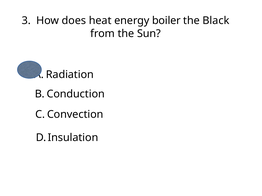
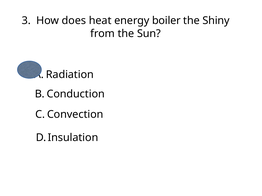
Black: Black -> Shiny
